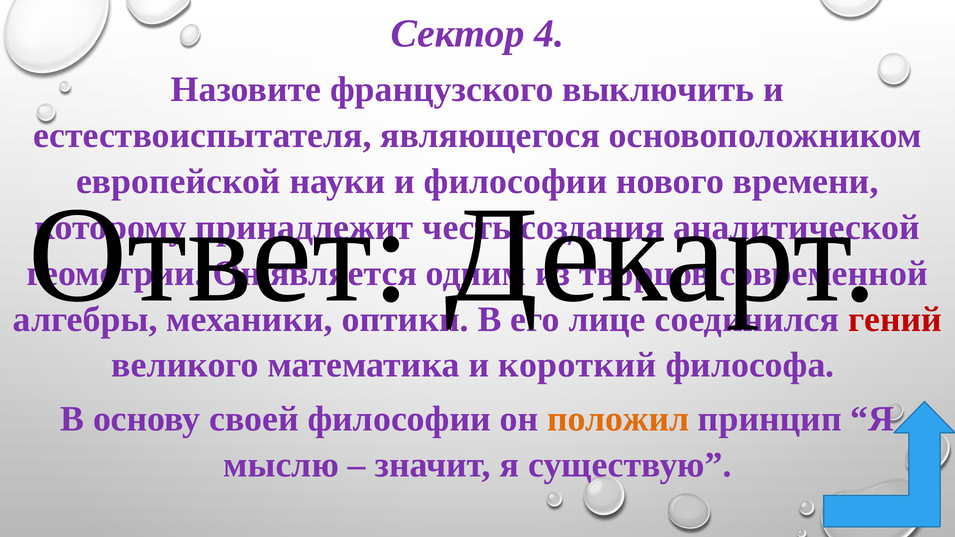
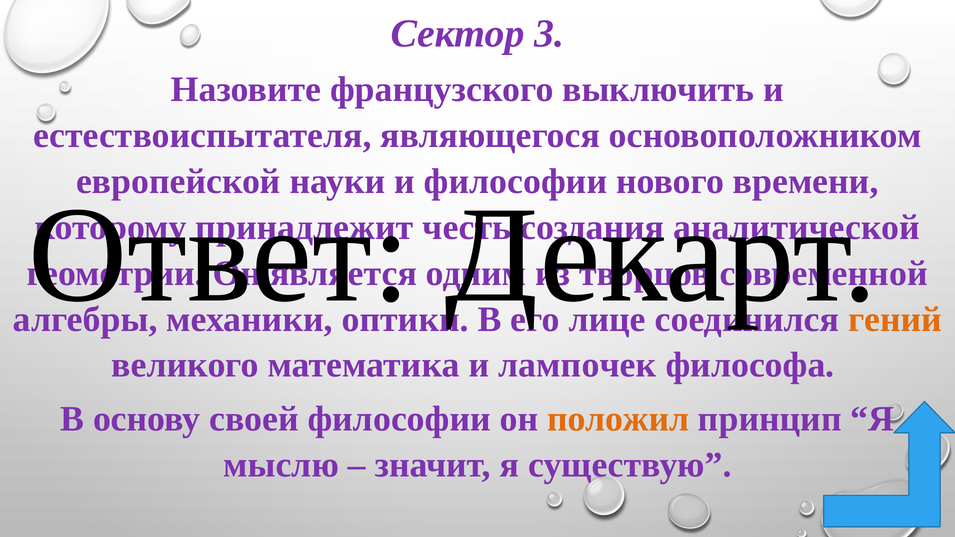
4: 4 -> 3
гений colour: red -> orange
короткий: короткий -> лампочек
